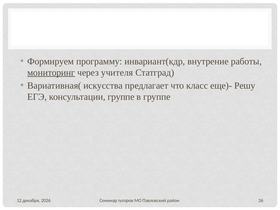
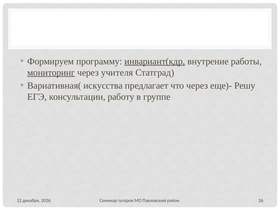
инвариант(кдр underline: none -> present
что класс: класс -> через
консультации группе: группе -> работу
